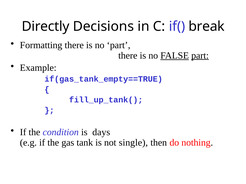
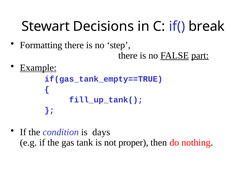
Directly: Directly -> Stewart
no part: part -> step
Example underline: none -> present
single: single -> proper
